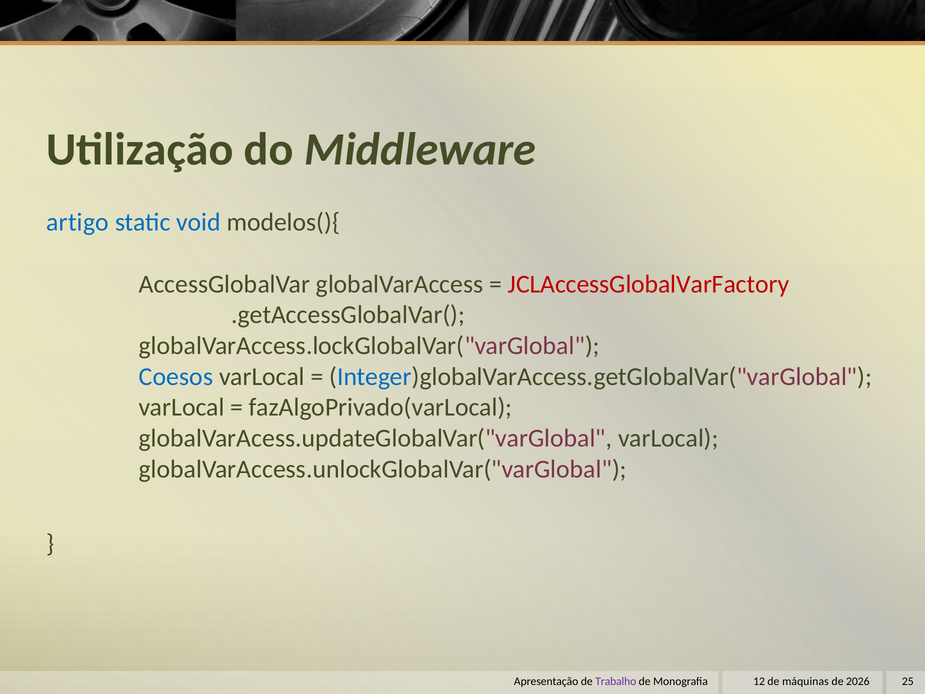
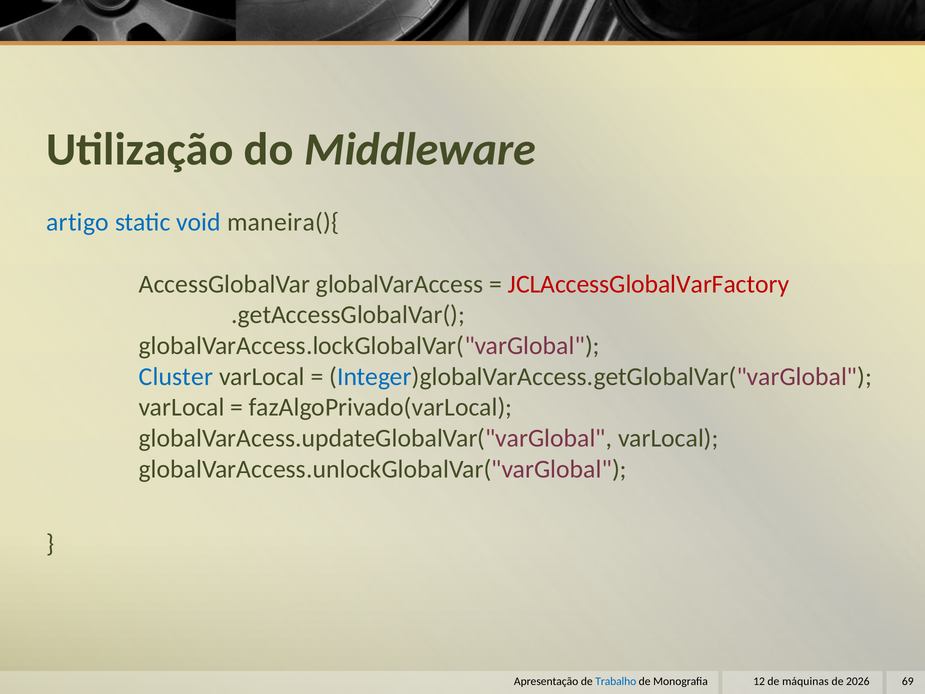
modelos(){: modelos(){ -> maneira(){
Coesos: Coesos -> Cluster
Trabalho colour: purple -> blue
25: 25 -> 69
